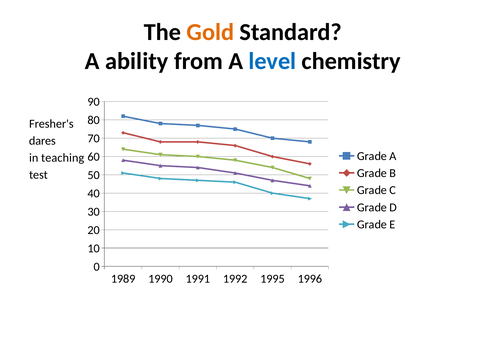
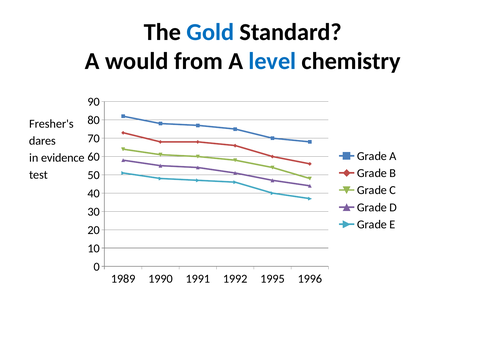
Gold colour: orange -> blue
ability: ability -> would
teaching: teaching -> evidence
